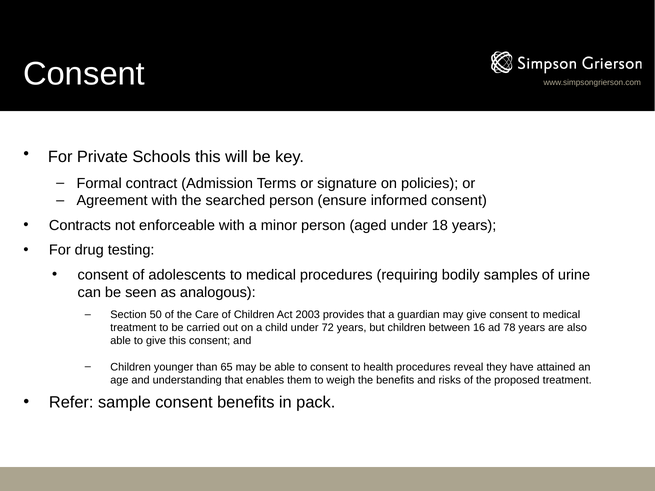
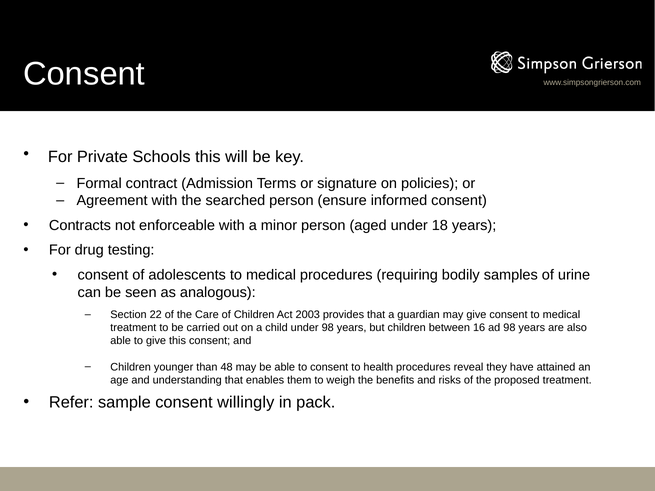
50: 50 -> 22
under 72: 72 -> 98
ad 78: 78 -> 98
65: 65 -> 48
consent benefits: benefits -> willingly
